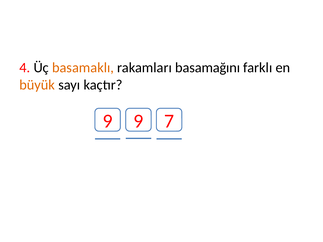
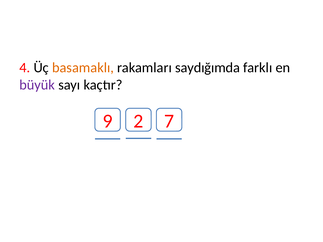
basamağını: basamağını -> saydığımda
büyük colour: orange -> purple
9 9: 9 -> 2
